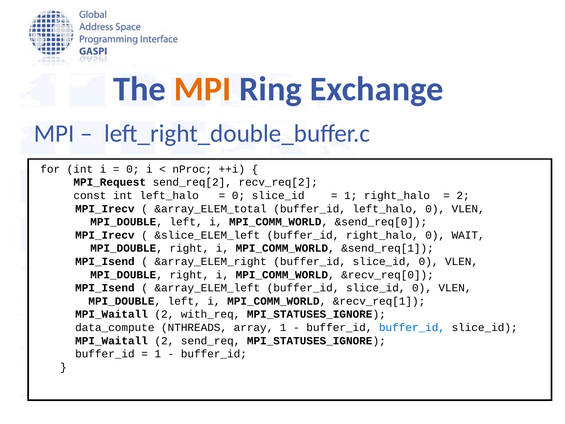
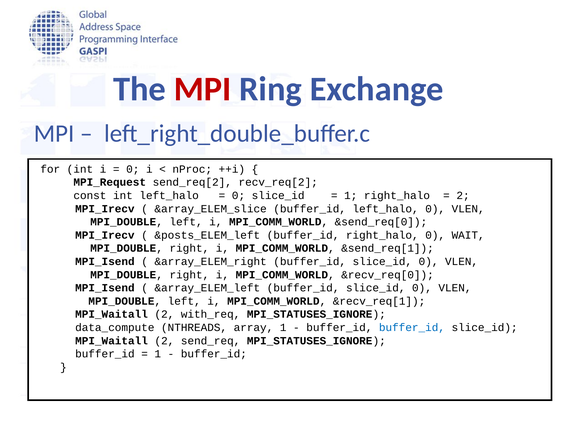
MPI at (203, 89) colour: orange -> red
&array_ELEM_total: &array_ELEM_total -> &array_ELEM_slice
&slice_ELEM_left: &slice_ELEM_left -> &posts_ELEM_left
